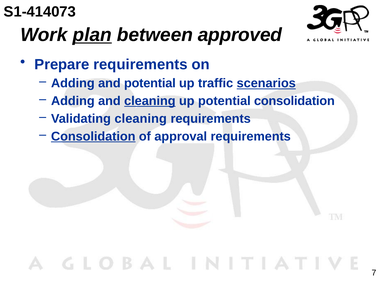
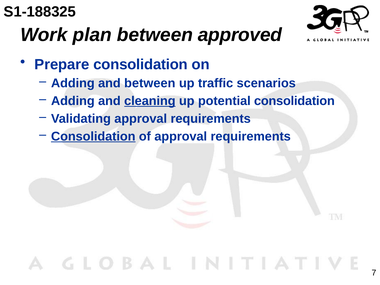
S1-414073: S1-414073 -> S1-188325
plan underline: present -> none
Prepare requirements: requirements -> consolidation
and potential: potential -> between
scenarios underline: present -> none
Validating cleaning: cleaning -> approval
